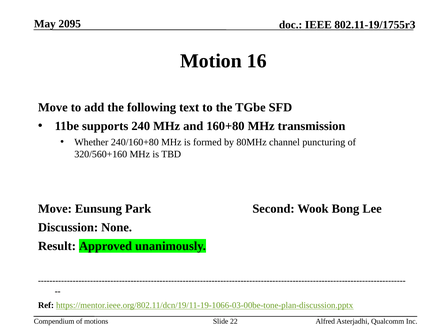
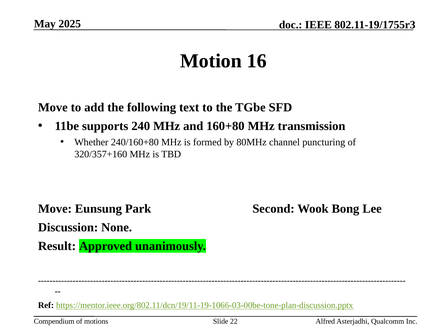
2095: 2095 -> 2025
320/560+160: 320/560+160 -> 320/357+160
